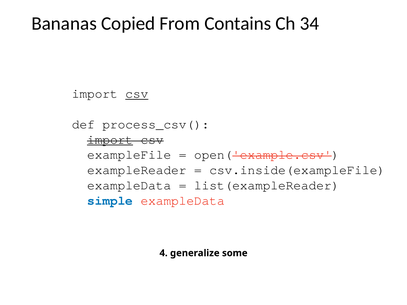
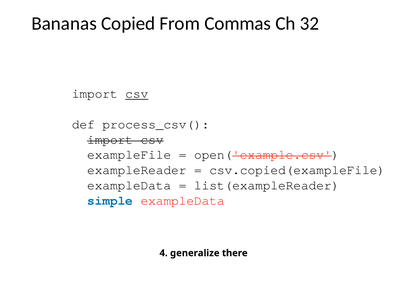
Contains: Contains -> Commas
34: 34 -> 32
import at (110, 140) underline: present -> none
csv.inside(exampleFile: csv.inside(exampleFile -> csv.copied(exampleFile
some: some -> there
